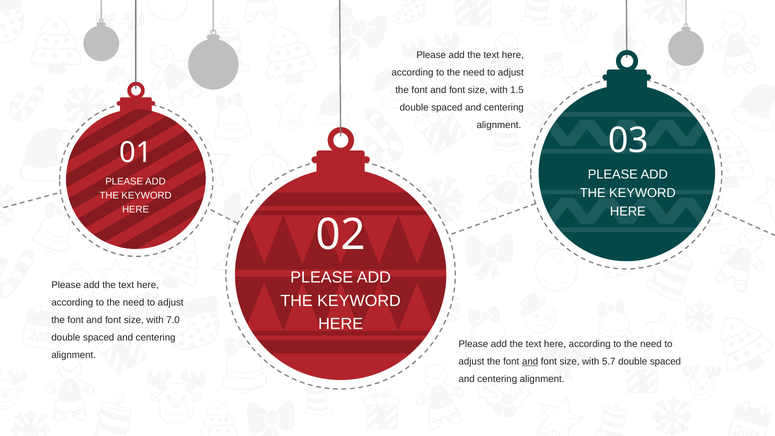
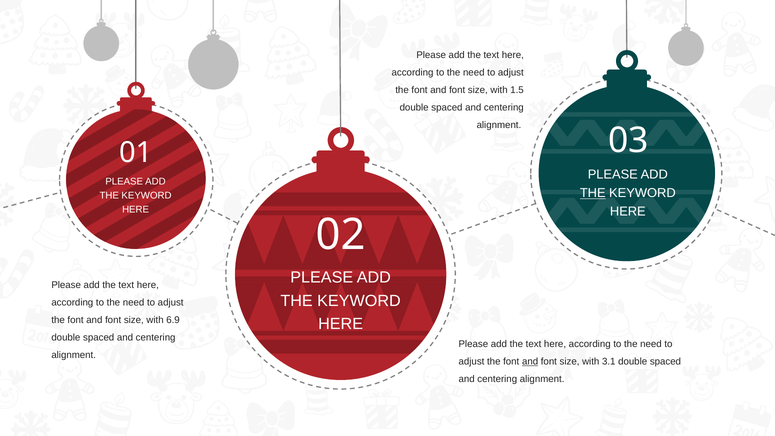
THE at (593, 193) underline: none -> present
7.0: 7.0 -> 6.9
5.7: 5.7 -> 3.1
